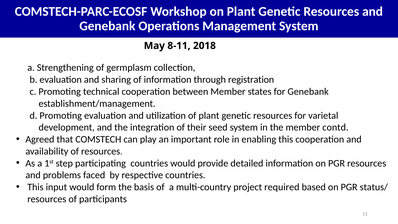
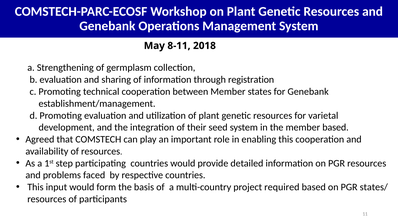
member contd: contd -> based
status/: status/ -> states/
